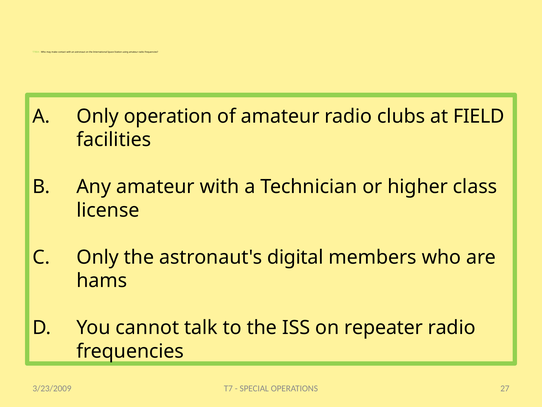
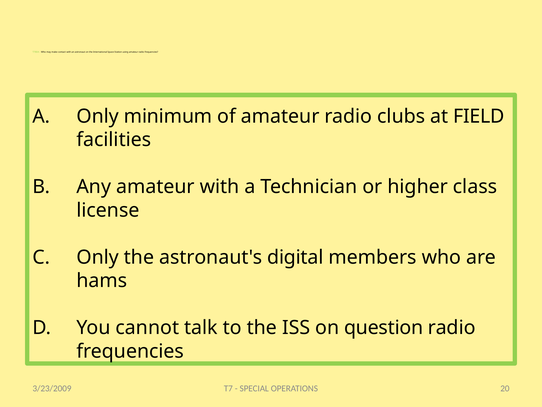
operation: operation -> minimum
repeater: repeater -> question
27: 27 -> 20
